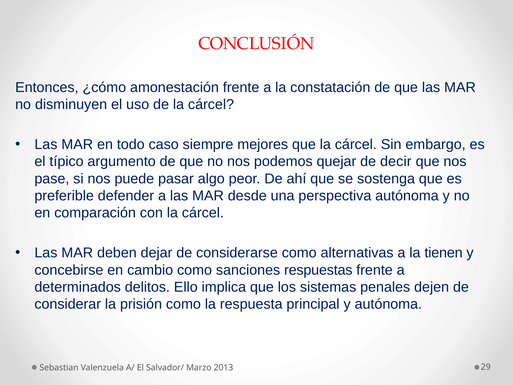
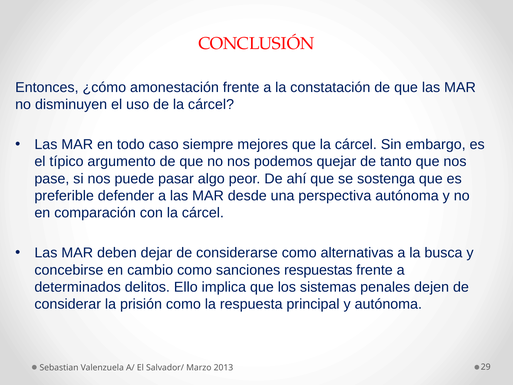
decir: decir -> tanto
tienen: tienen -> busca
